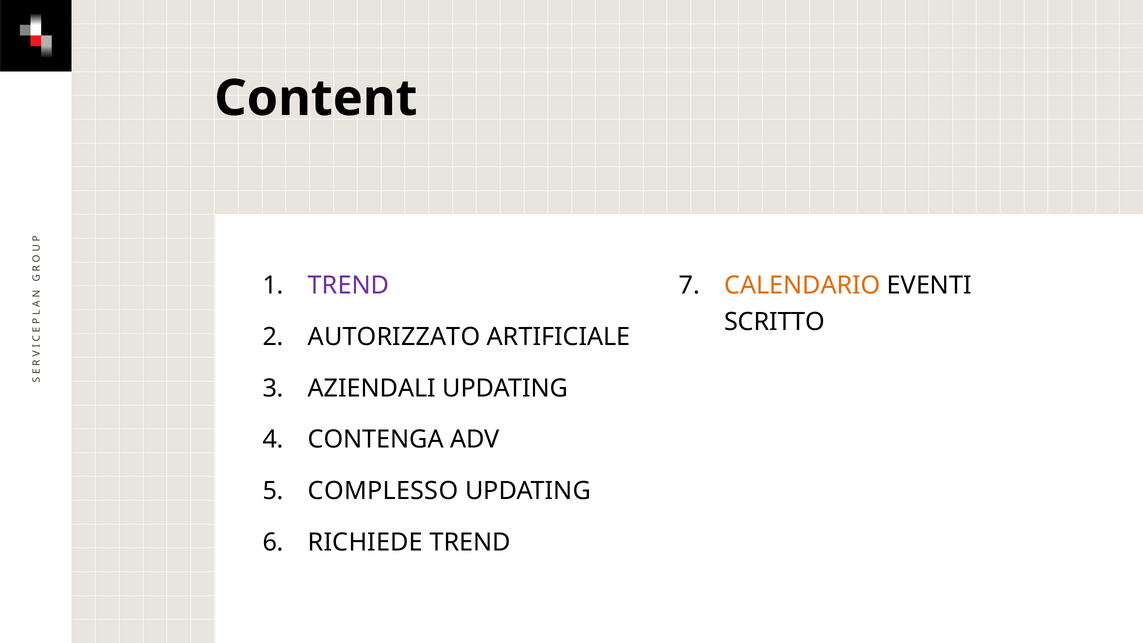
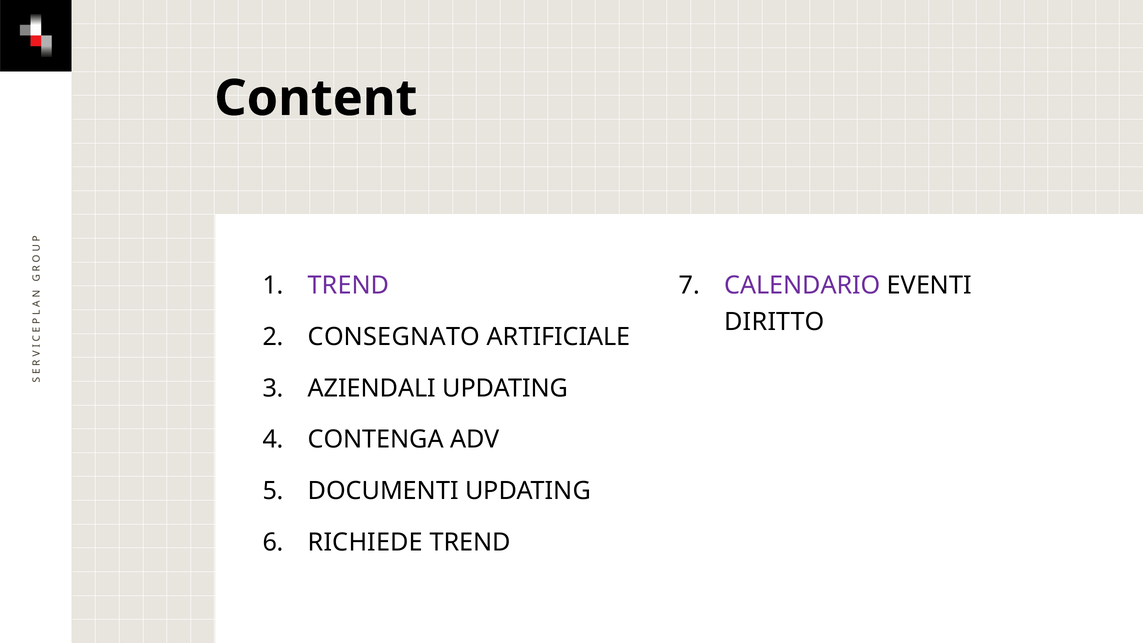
CALENDARIO colour: orange -> purple
SCRITTO: SCRITTO -> DIRITTO
AUTORIZZATO: AUTORIZZATO -> CONSEGNATO
COMPLESSO: COMPLESSO -> DOCUMENTI
